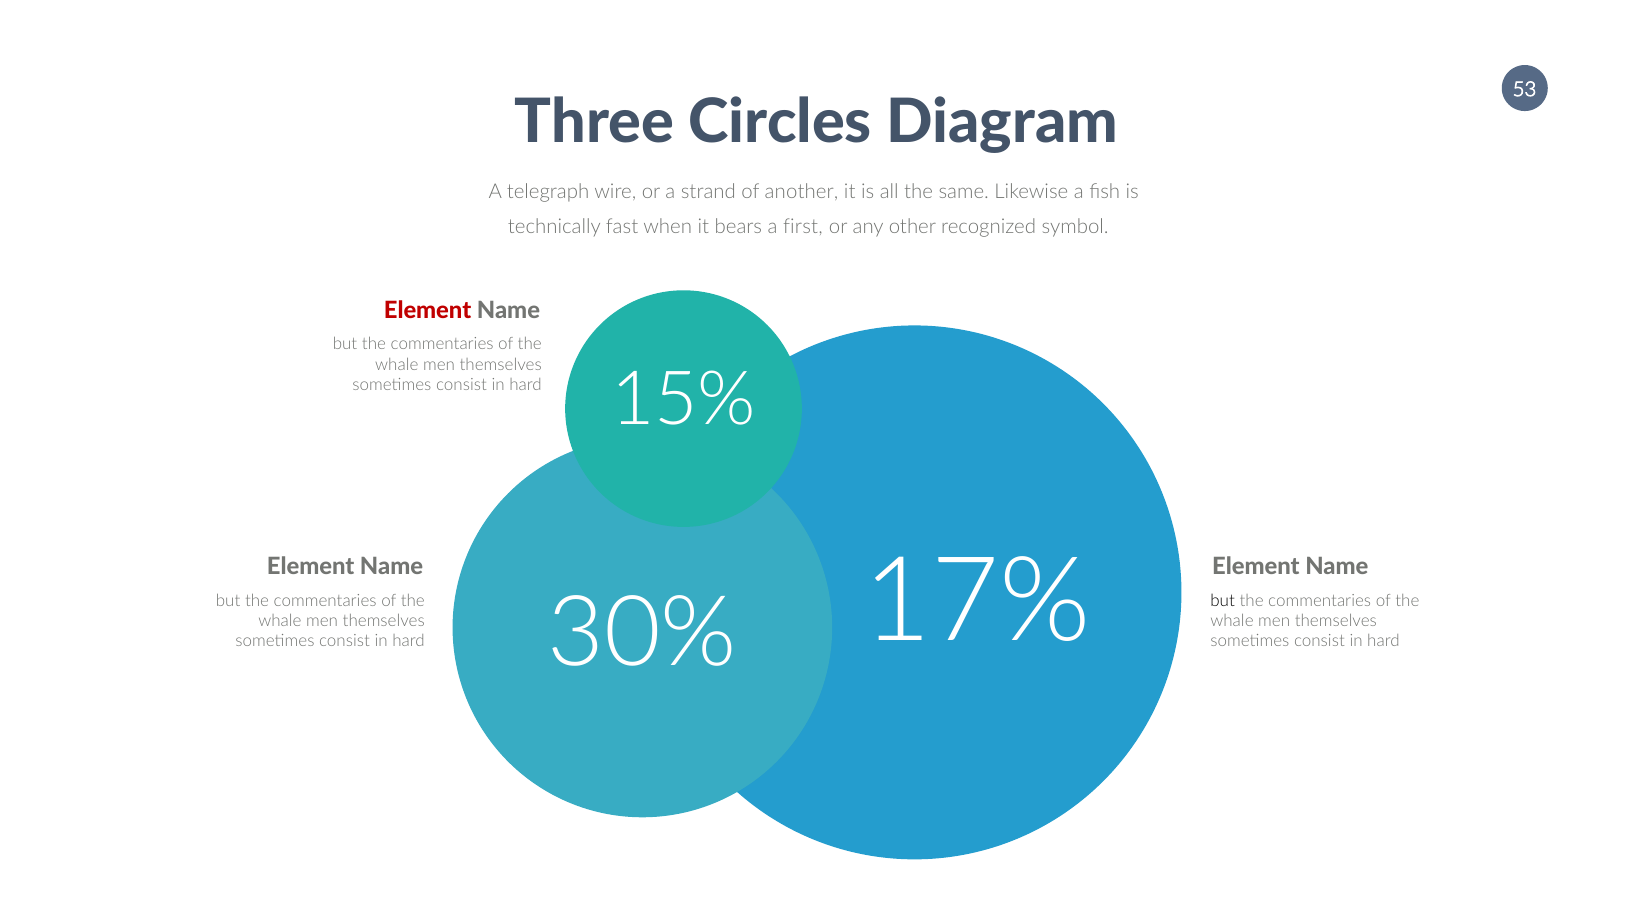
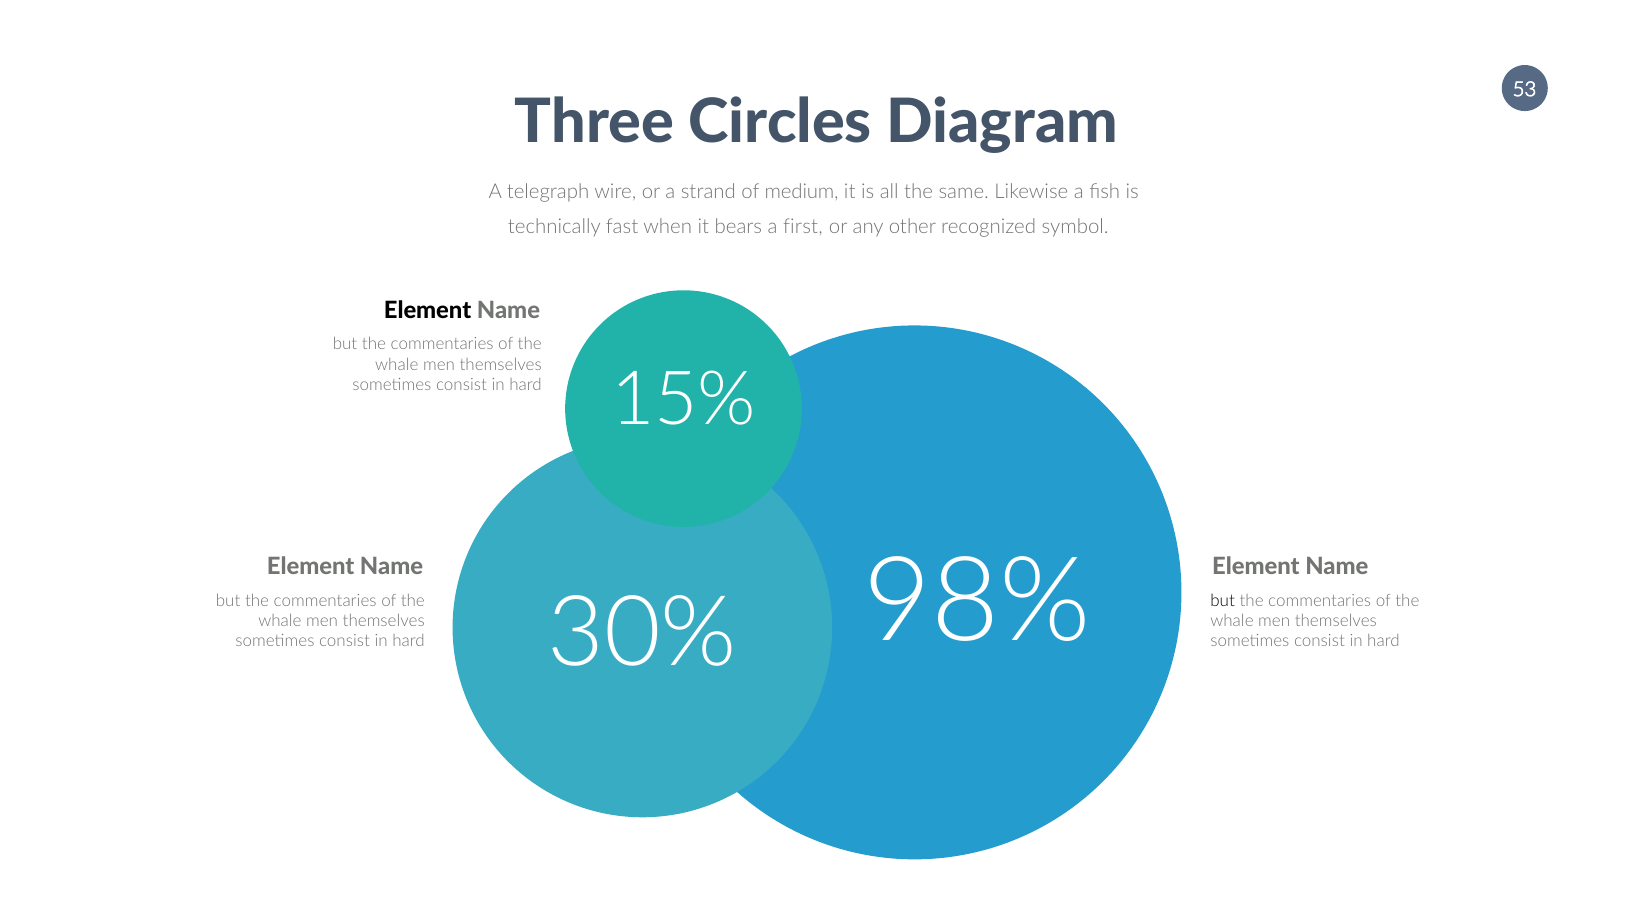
another: another -> medium
Element at (428, 311) colour: red -> black
17%: 17% -> 98%
